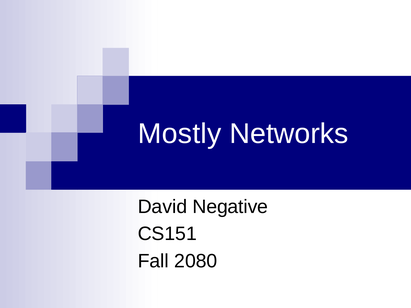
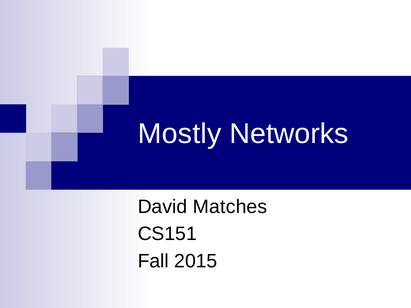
Negative: Negative -> Matches
2080: 2080 -> 2015
